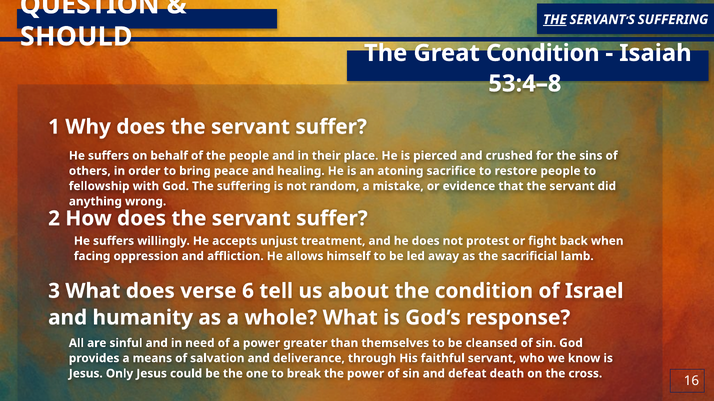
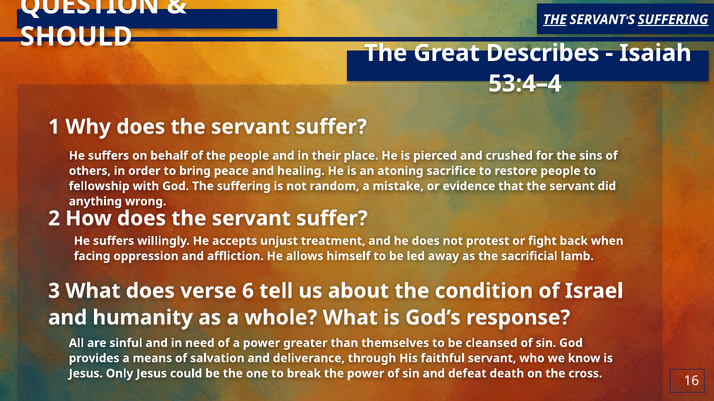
SUFFERING at (673, 20) underline: none -> present
Great Condition: Condition -> Describes
53:4–8: 53:4–8 -> 53:4–4
